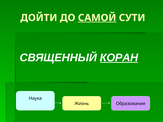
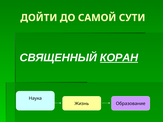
САМОЙ underline: present -> none
